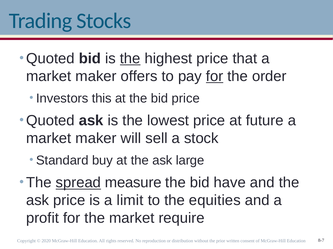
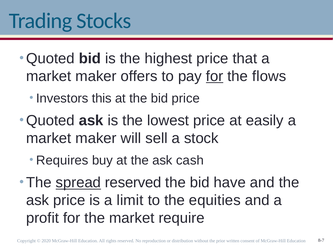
the at (130, 59) underline: present -> none
order: order -> flows
future: future -> easily
Standard: Standard -> Requires
large: large -> cash
spread measure: measure -> reserved
